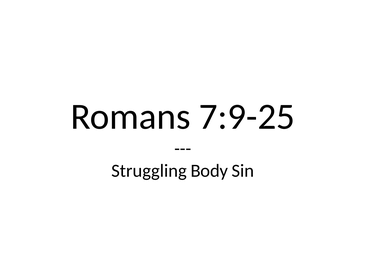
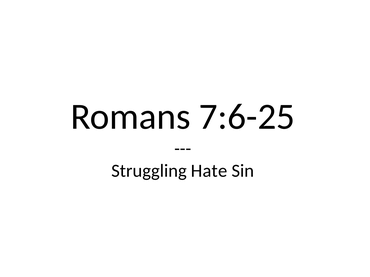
7:9-25: 7:9-25 -> 7:6-25
Body: Body -> Hate
